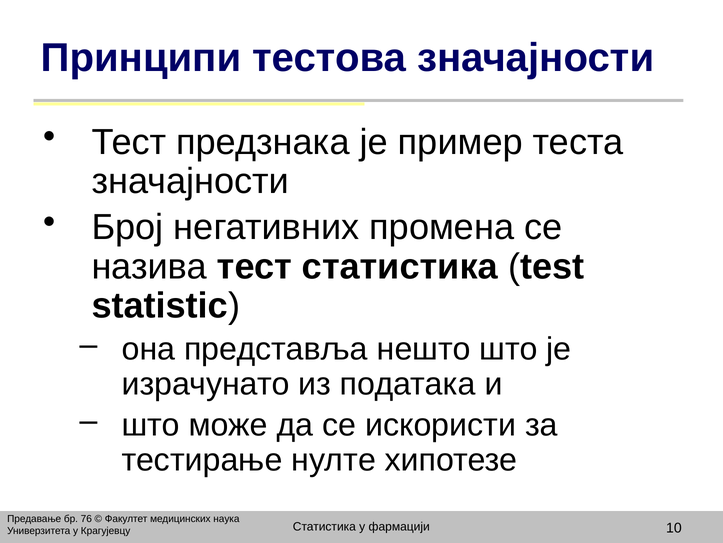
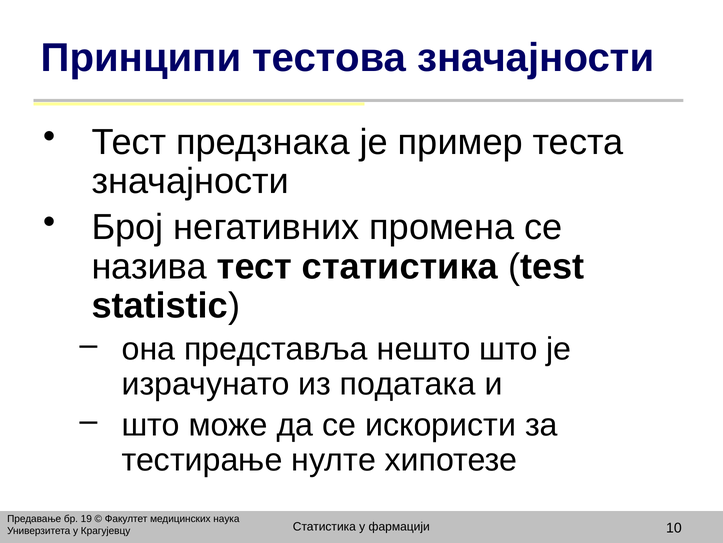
76: 76 -> 19
